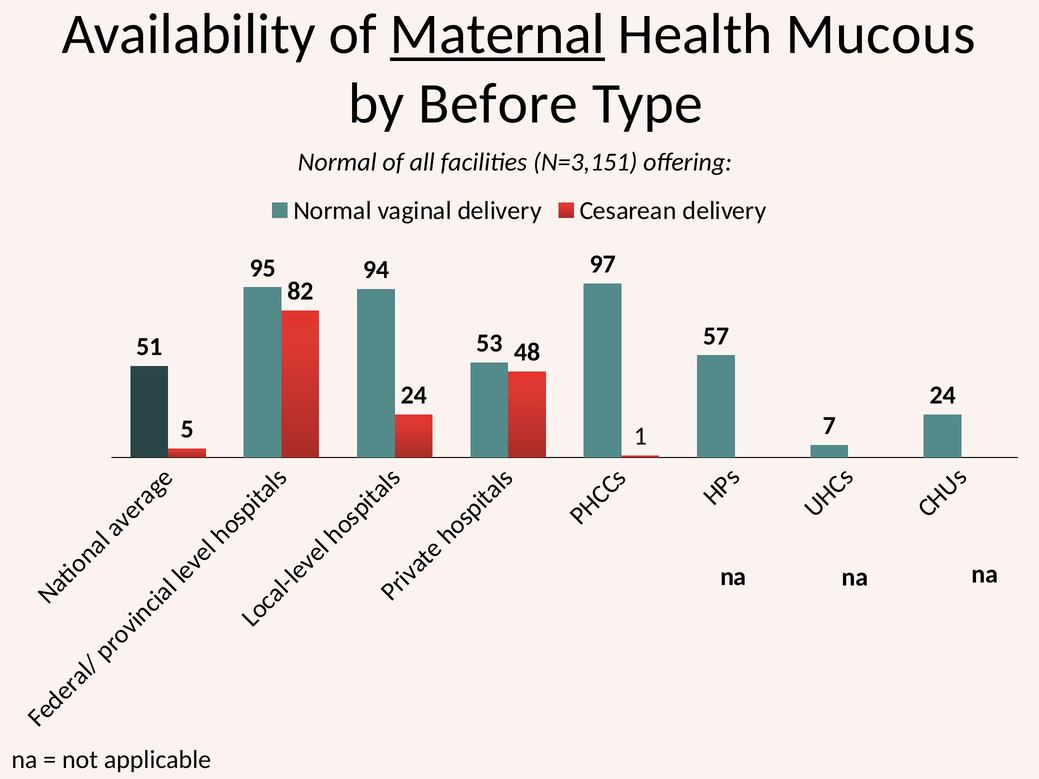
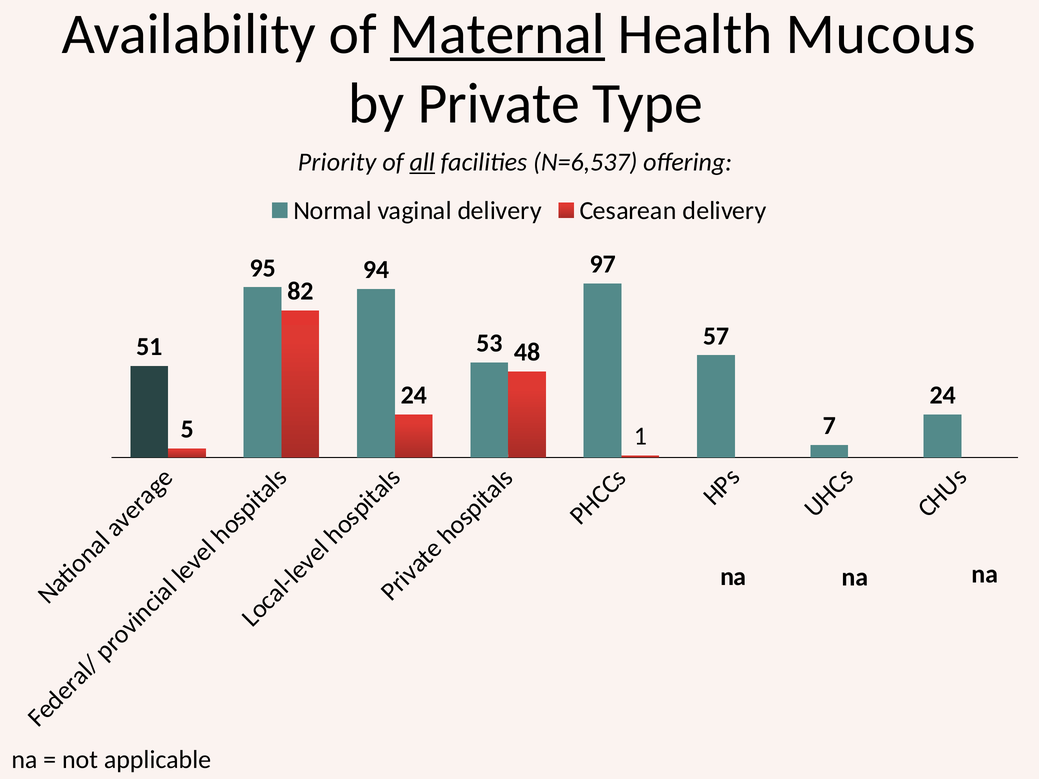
Before: Before -> Private
Normal at (337, 162): Normal -> Priority
all underline: none -> present
N=3,151: N=3,151 -> N=6,537
